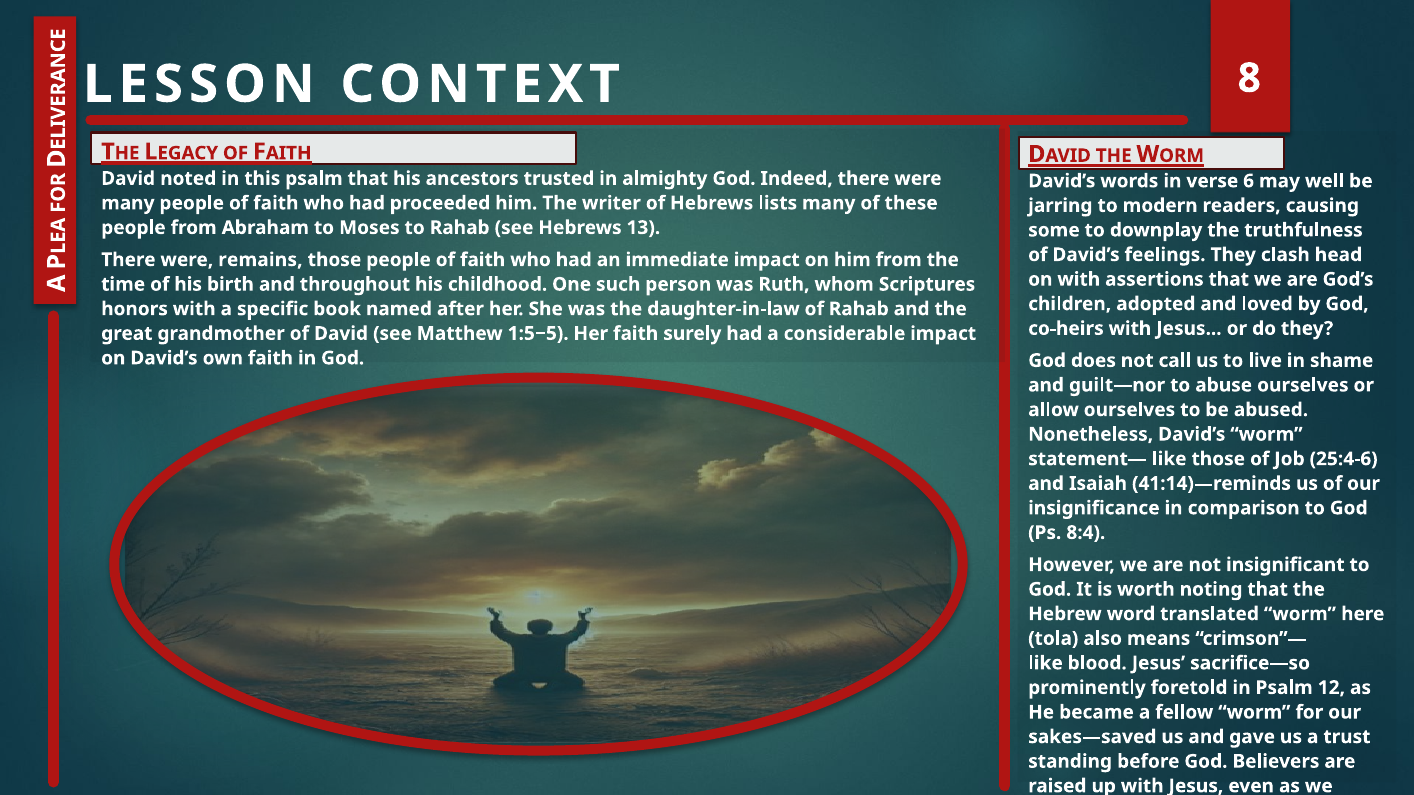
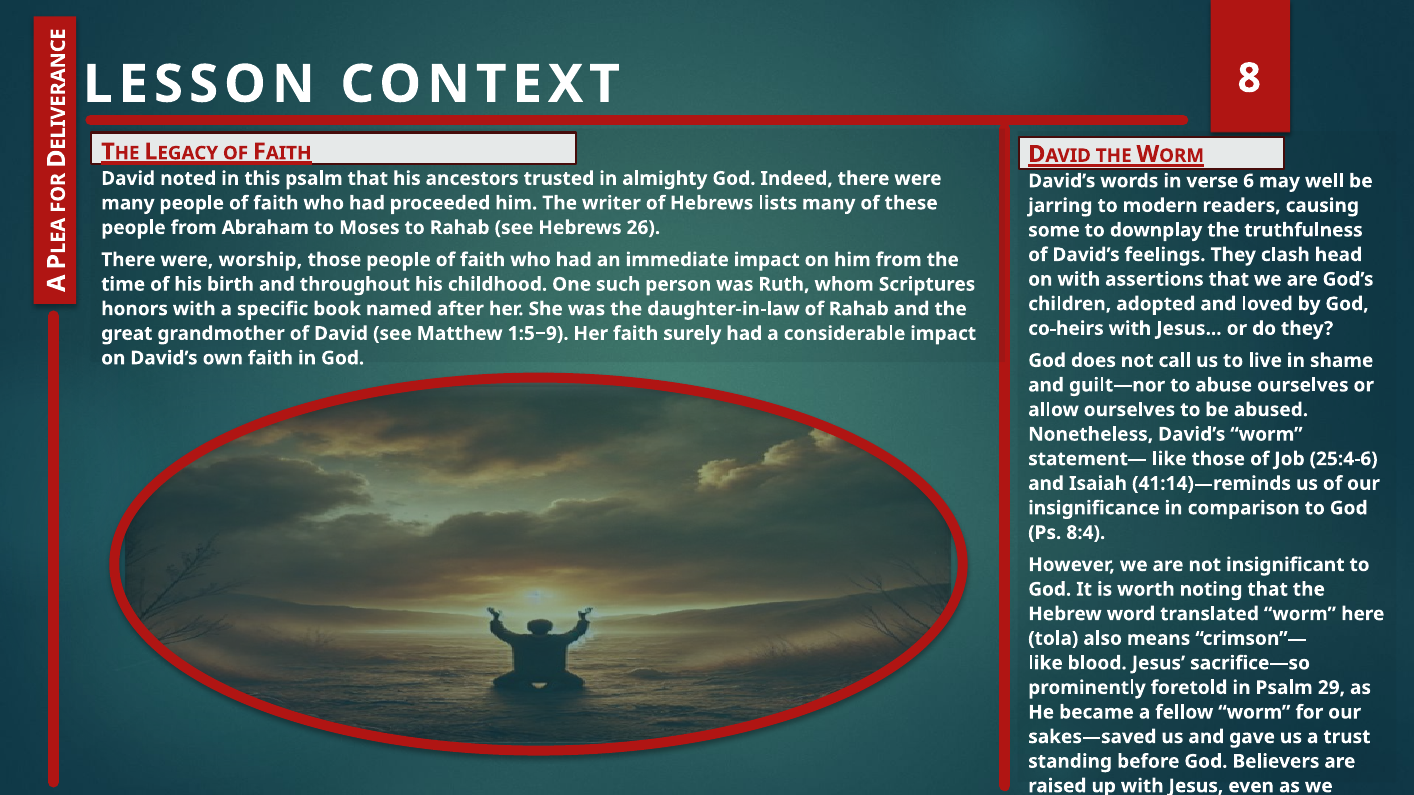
13: 13 -> 26
remains: remains -> worship
1:5−5: 1:5−5 -> 1:5−9
12: 12 -> 29
